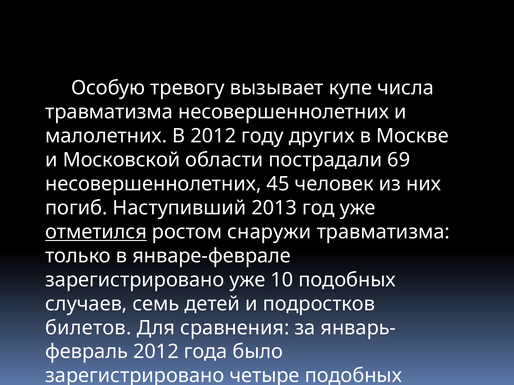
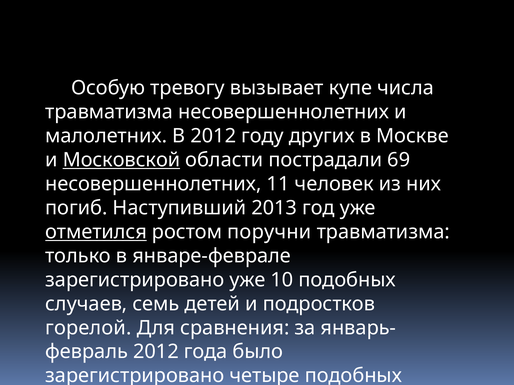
Московской underline: none -> present
45: 45 -> 11
снаружи: снаружи -> поручни
билетов: билетов -> горелой
